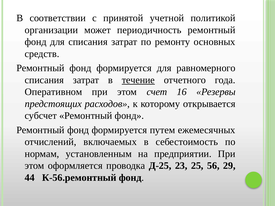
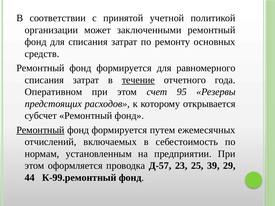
периодичность: периодичность -> заключенными
16: 16 -> 95
Ремонтный at (40, 130) underline: none -> present
Д-25: Д-25 -> Д-57
56: 56 -> 39
К-56.ремонтный: К-56.ремонтный -> К-99.ремонтный
